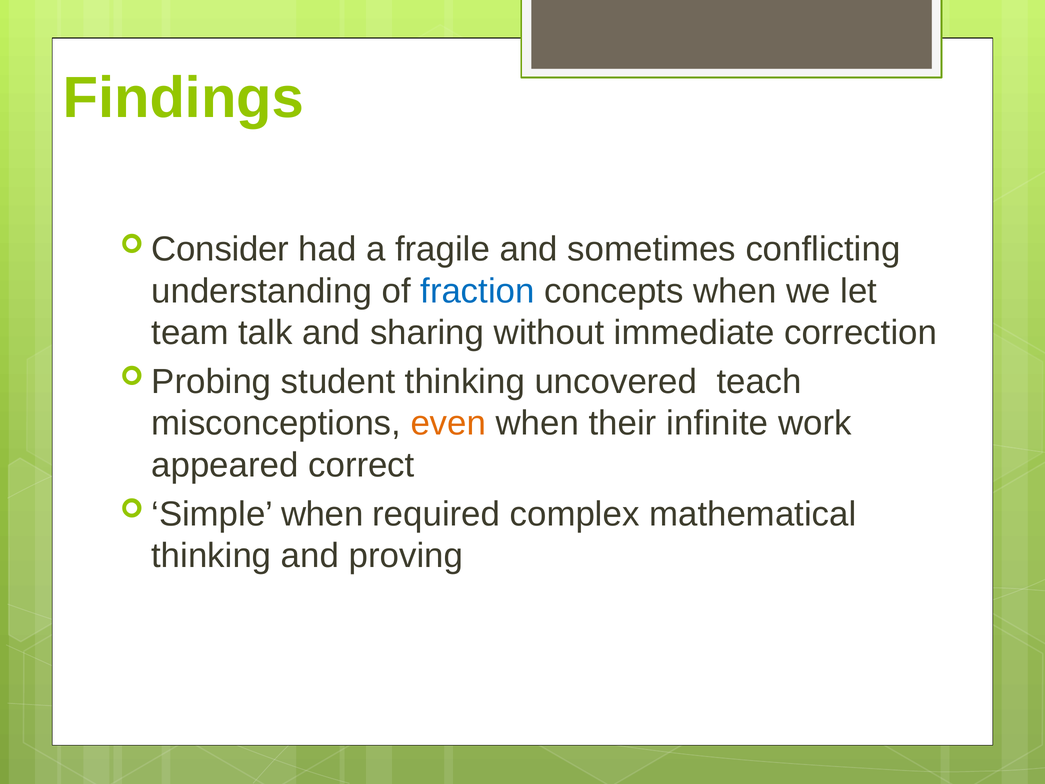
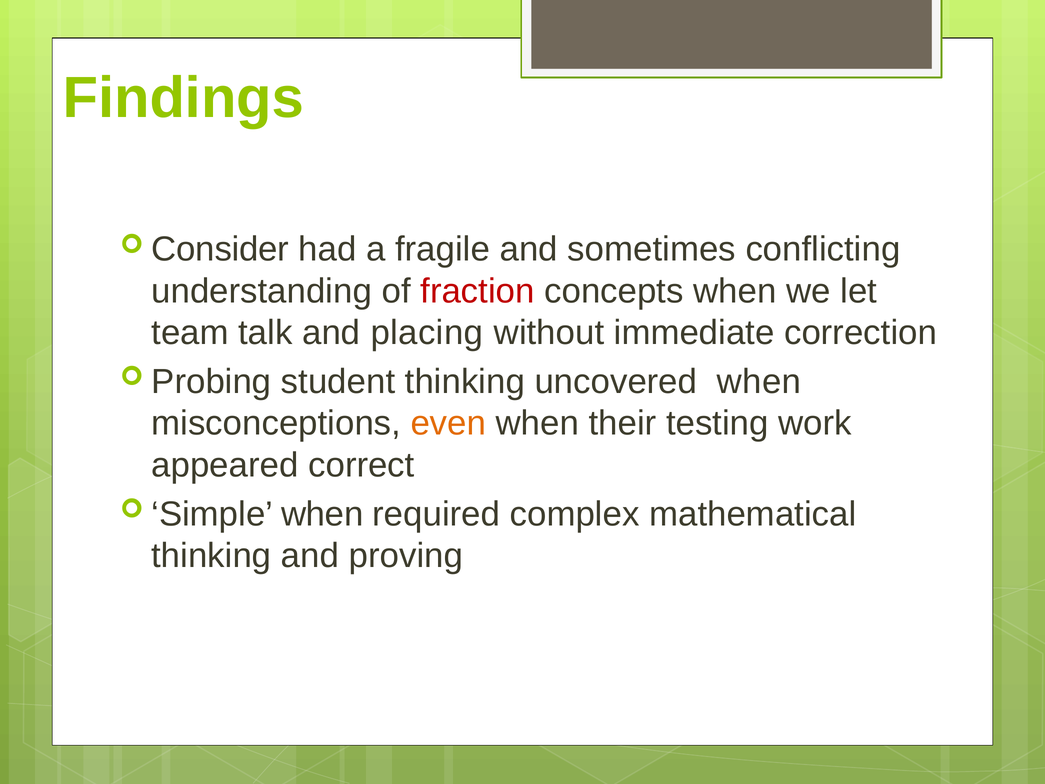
fraction colour: blue -> red
sharing: sharing -> placing
uncovered teach: teach -> when
infinite: infinite -> testing
